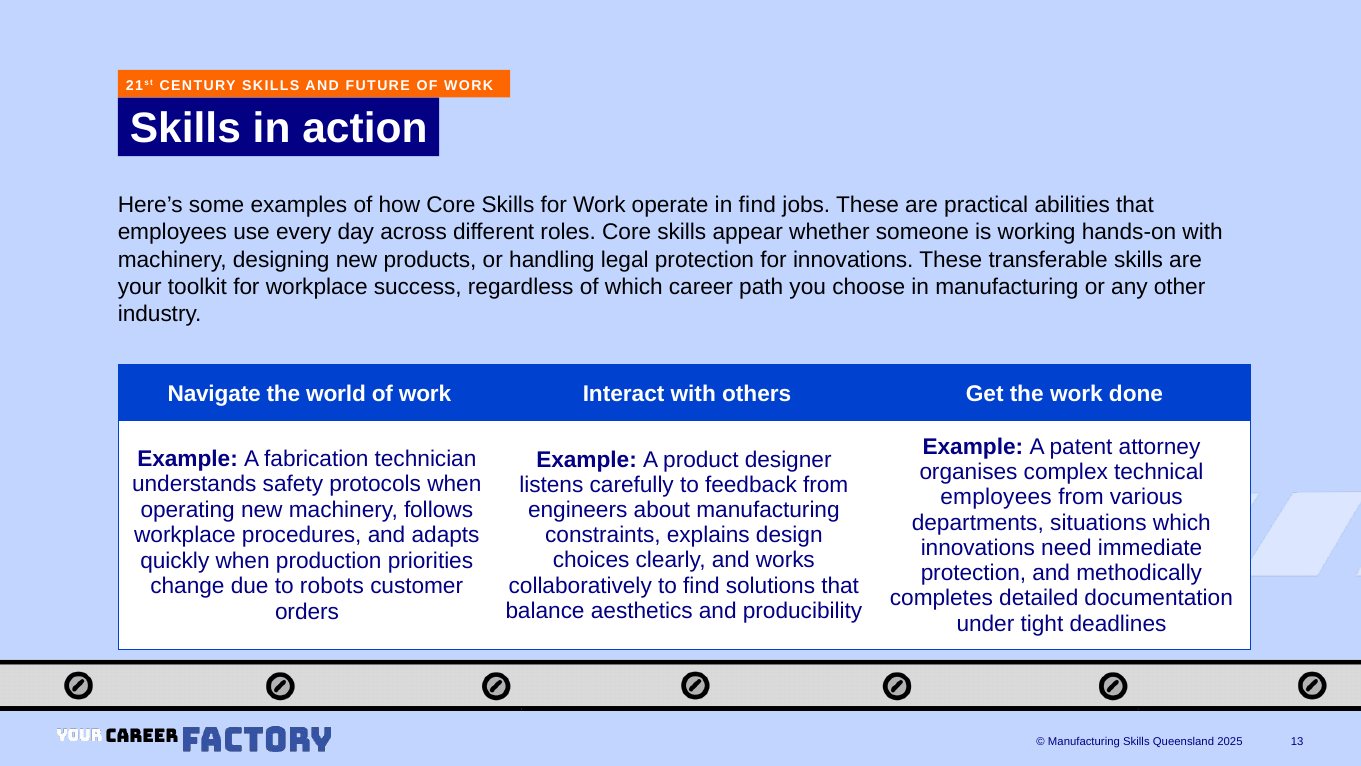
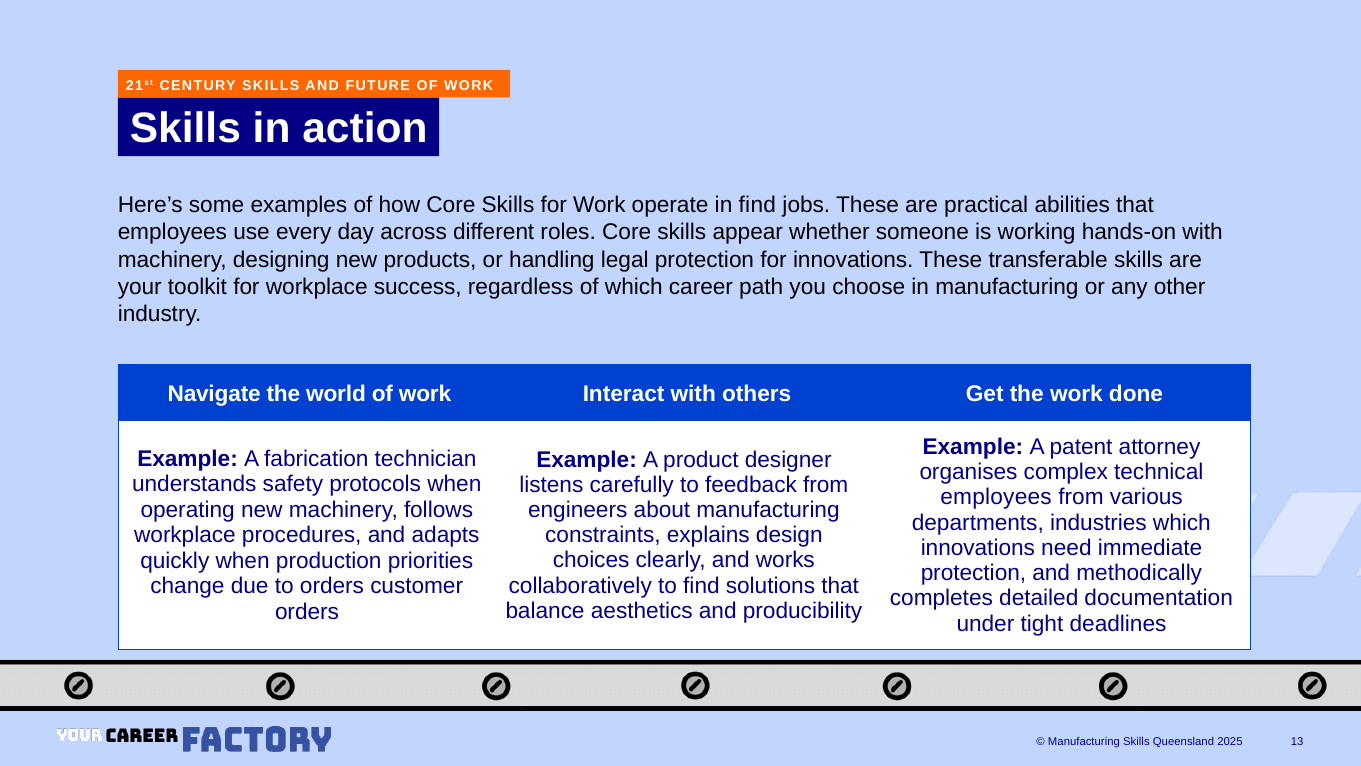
situations: situations -> industries
to robots: robots -> orders
